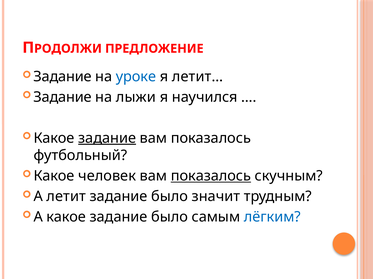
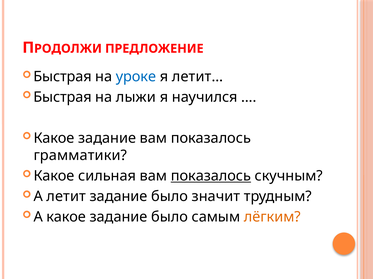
Задание at (63, 77): Задание -> Быстрая
Задание at (63, 97): Задание -> Быстрая
задание at (107, 138) underline: present -> none
футбольный: футбольный -> грамматики
человек: человек -> сильная
лёгким colour: blue -> orange
